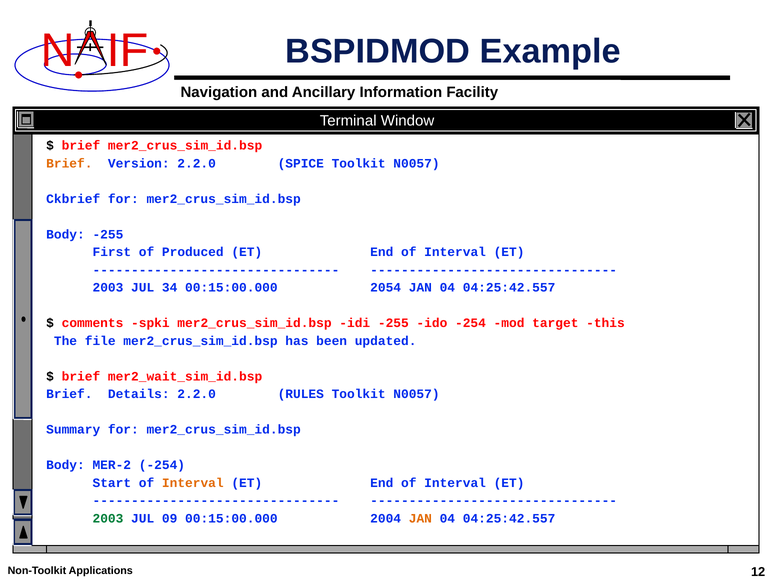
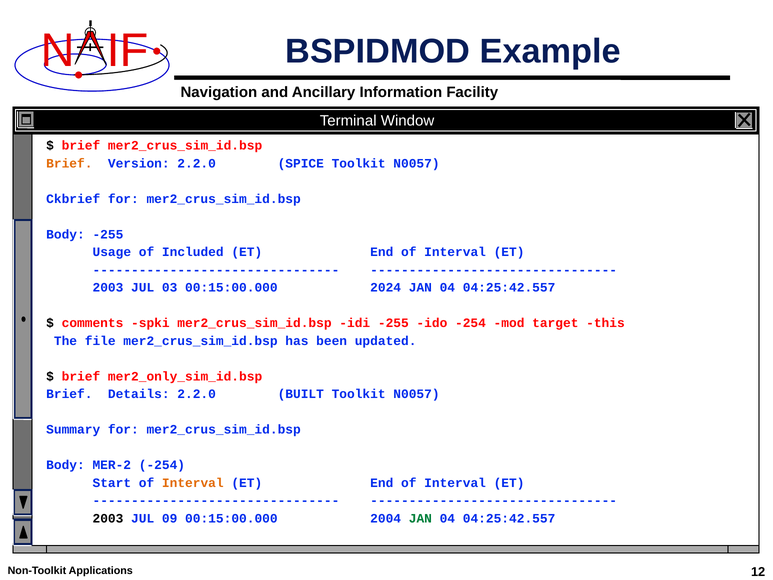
First: First -> Usage
Produced: Produced -> Included
34: 34 -> 03
2054: 2054 -> 2024
mer2_wait_sim_id.bsp: mer2_wait_sim_id.bsp -> mer2_only_sim_id.bsp
RULES: RULES -> BUILT
2003 at (108, 518) colour: green -> black
JAN at (420, 518) colour: orange -> green
